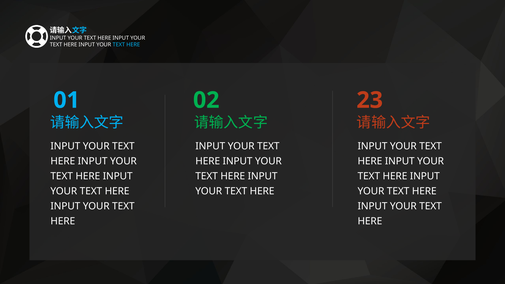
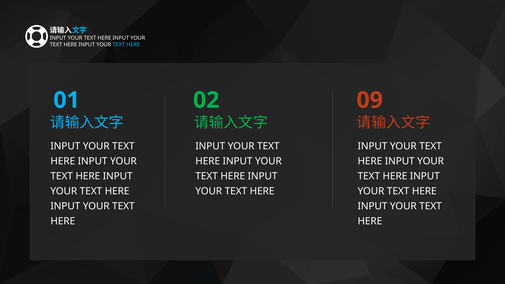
23: 23 -> 09
